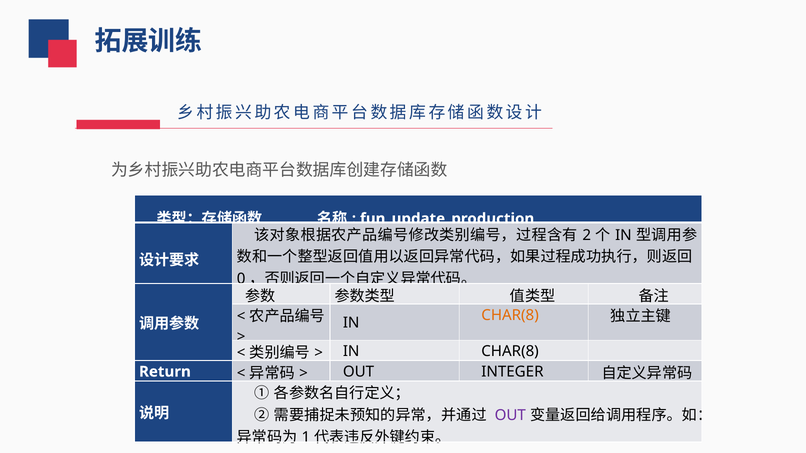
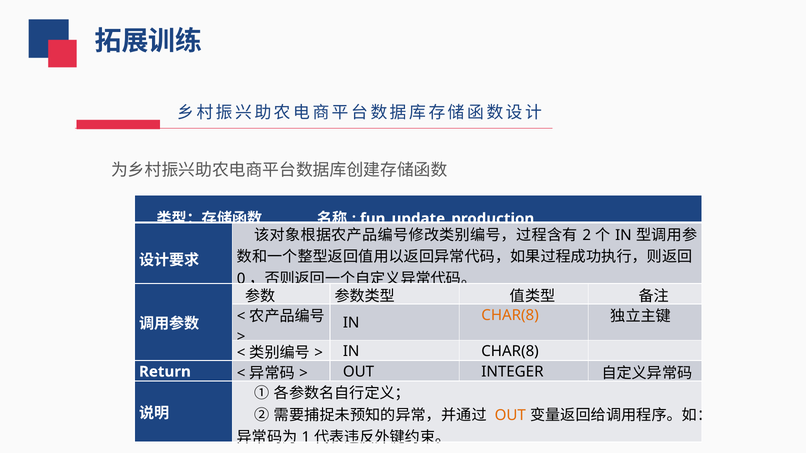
OUT at (510, 416) colour: purple -> orange
